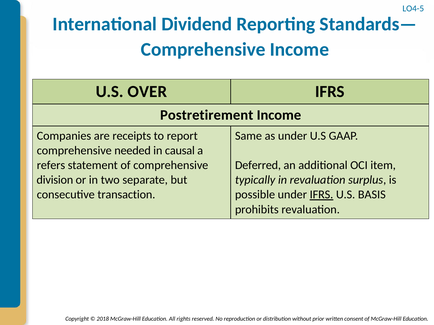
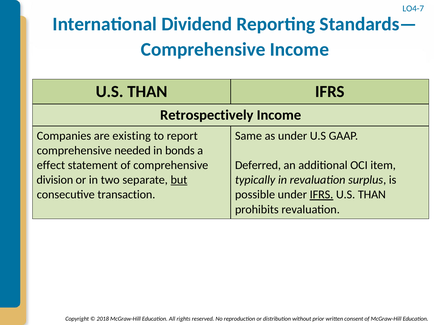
LO4-5: LO4-5 -> LO4-7
OVER at (147, 92): OVER -> THAN
Postretirement: Postretirement -> Retrospectively
receipts: receipts -> existing
causal: causal -> bonds
refers: refers -> effect
but underline: none -> present
BASIS at (372, 195): BASIS -> THAN
